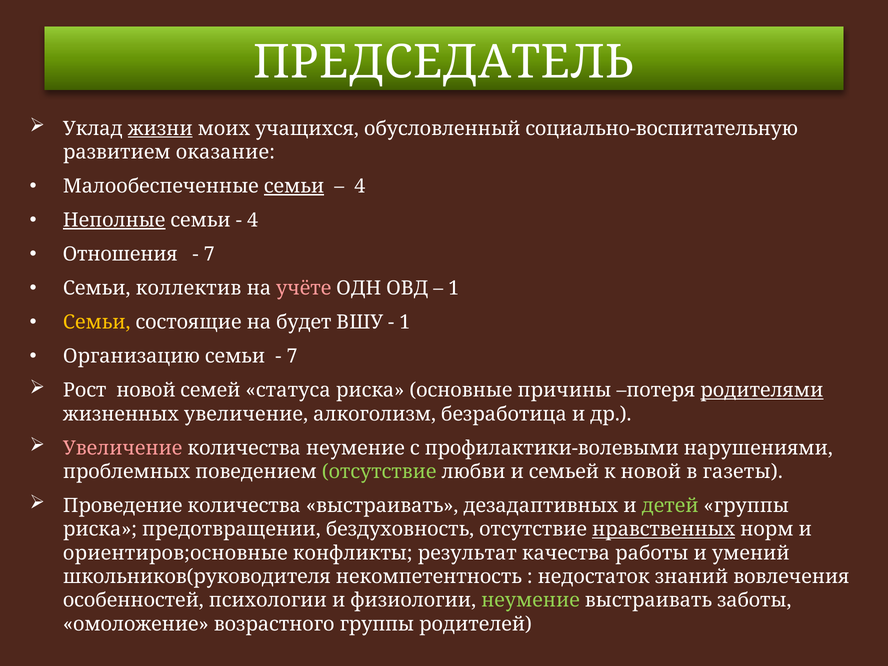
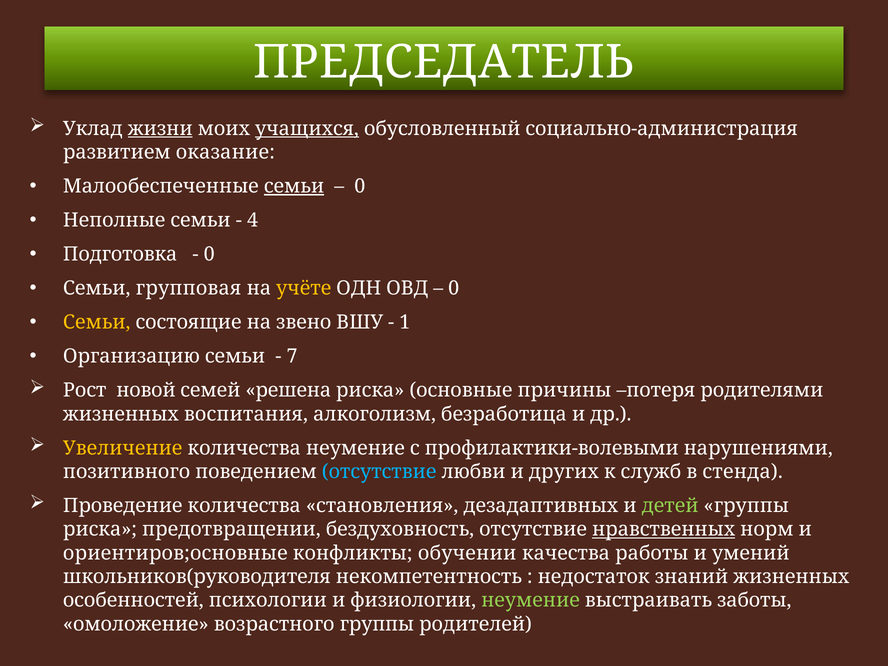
учащихся underline: none -> present
социально-воспитательную: социально-воспитательную -> социально-администрация
4 at (360, 186): 4 -> 0
Неполные underline: present -> none
Отношения: Отношения -> Подготовка
7 at (209, 254): 7 -> 0
коллектив: коллектив -> групповая
учёте colour: pink -> yellow
1 at (454, 288): 1 -> 0
будет: будет -> звено
статуса: статуса -> решена
родителями underline: present -> none
жизненных увеличение: увеличение -> воспитания
Увеличение at (123, 448) colour: pink -> yellow
проблемных: проблемных -> позитивного
отсутствие at (379, 472) colour: light green -> light blue
семьей: семьей -> других
к новой: новой -> служб
газеты: газеты -> стенда
количества выстраивать: выстраивать -> становления
результат: результат -> обучении
знаний вовлечения: вовлечения -> жизненных
